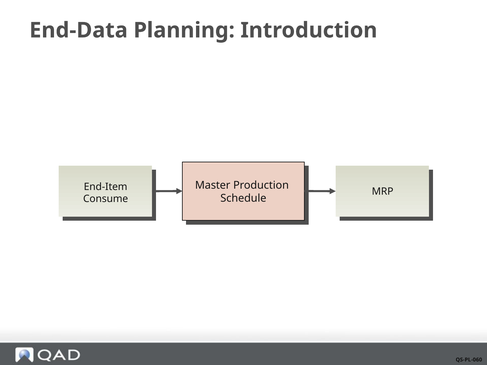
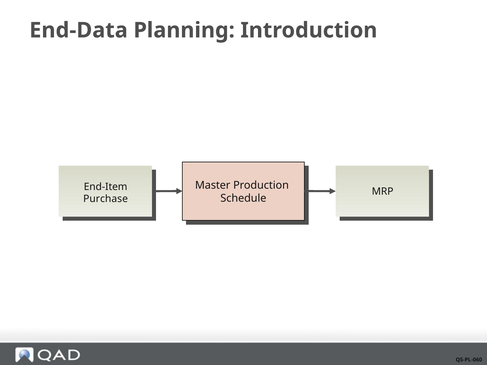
Consume: Consume -> Purchase
